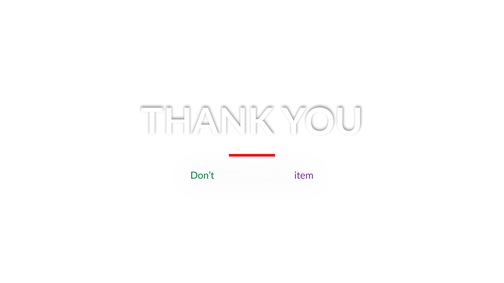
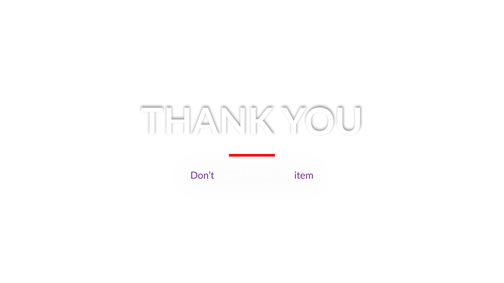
Don’t colour: green -> purple
